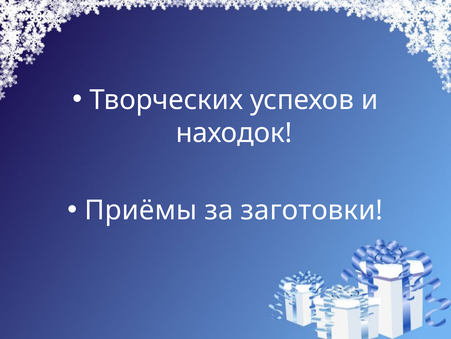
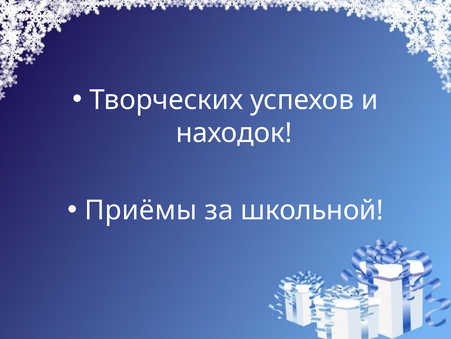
заготовки: заготовки -> школьной
